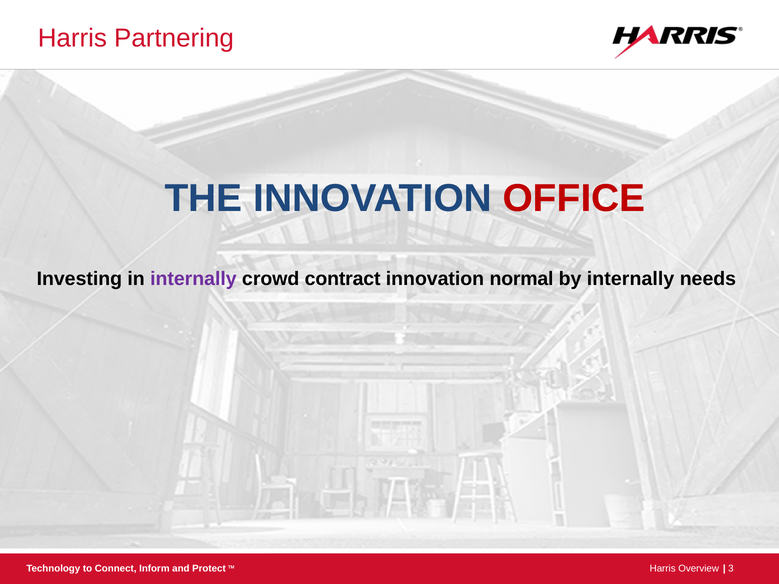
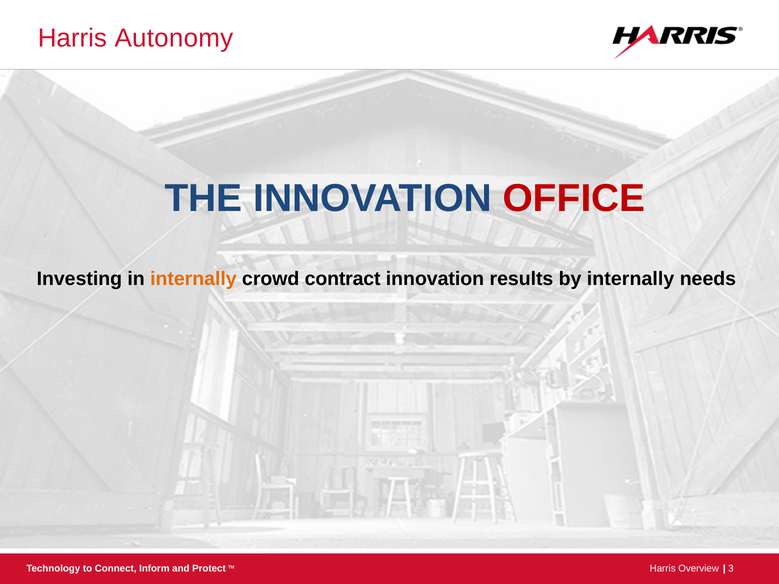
Partnering: Partnering -> Autonomy
internally at (193, 279) colour: purple -> orange
normal: normal -> results
